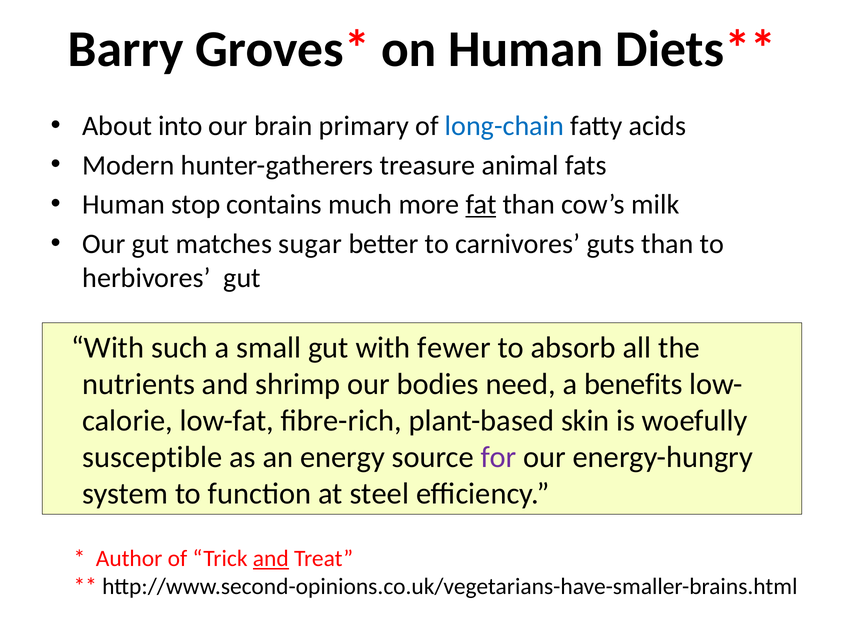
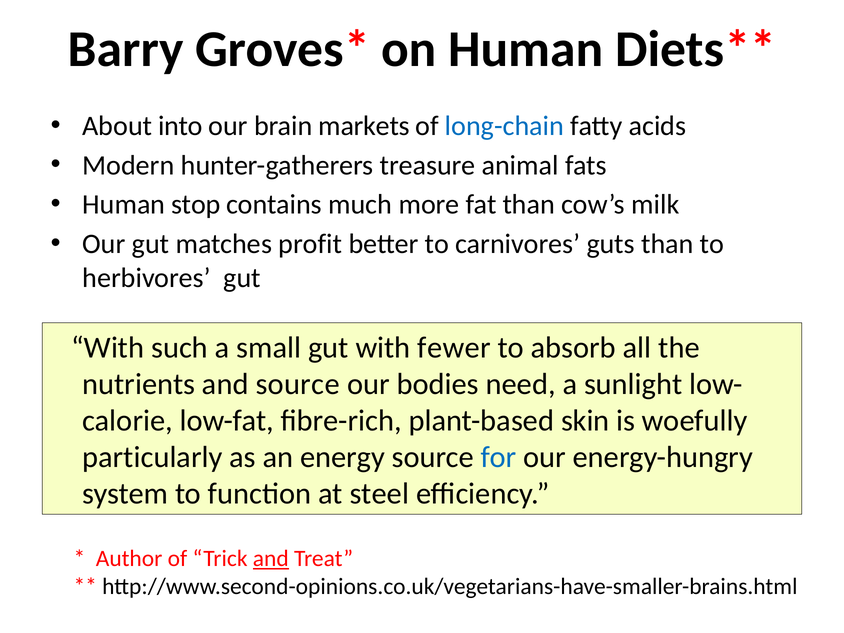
primary: primary -> markets
fat underline: present -> none
sugar: sugar -> profit
and shrimp: shrimp -> source
benefits: benefits -> sunlight
susceptible: susceptible -> particularly
for colour: purple -> blue
